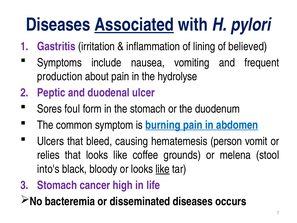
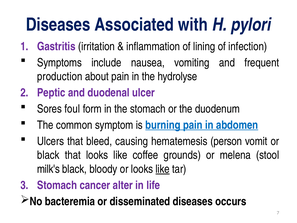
Associated underline: present -> none
believed: believed -> infection
relies at (48, 155): relies -> black
into's: into's -> milk's
high: high -> alter
